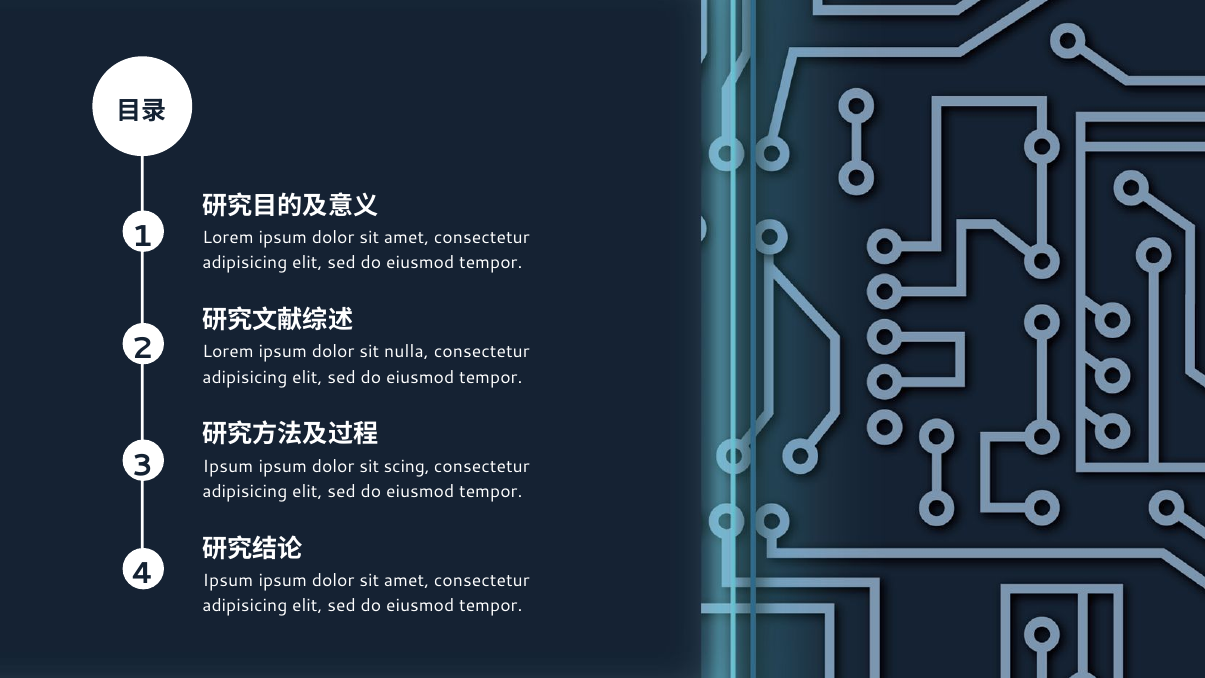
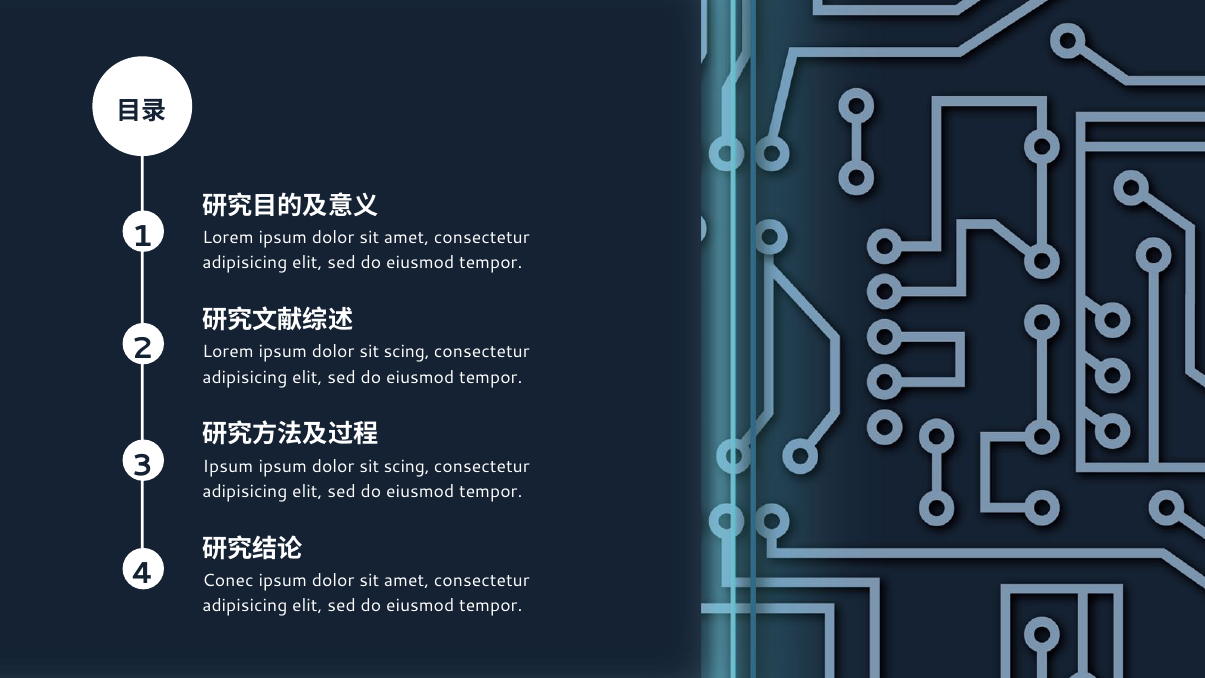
nulla at (406, 352): nulla -> scing
Ipsum at (228, 581): Ipsum -> Conec
